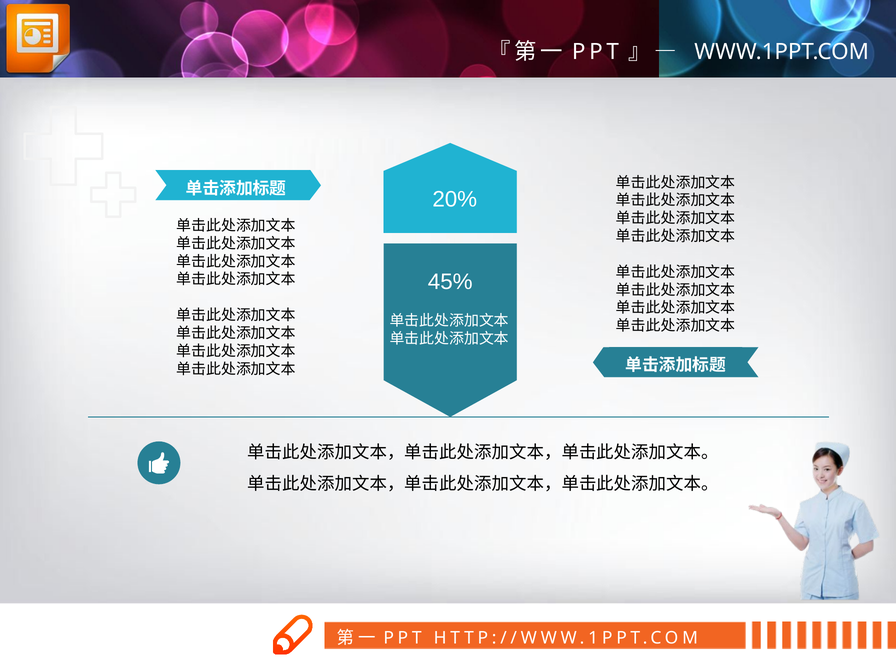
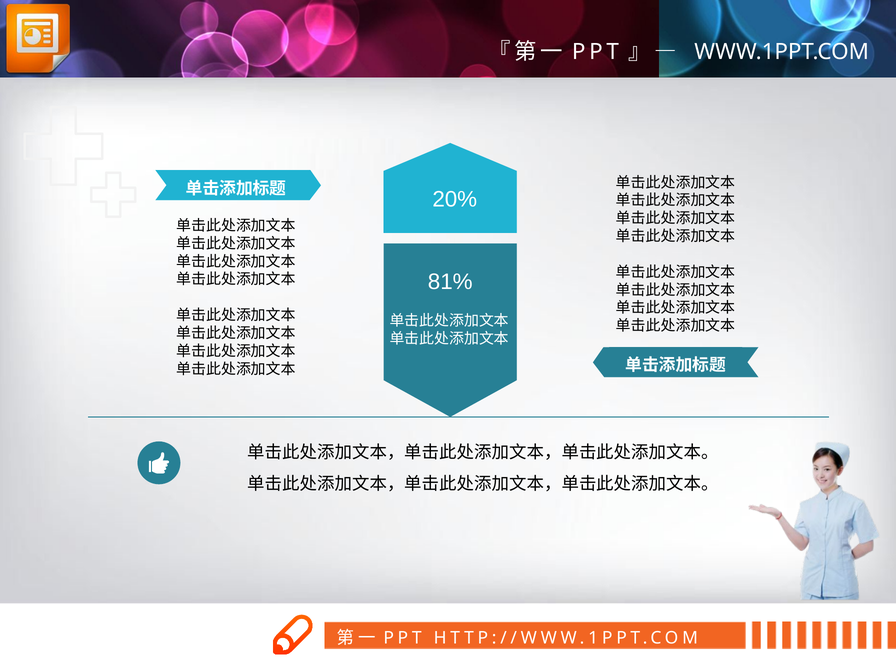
45%: 45% -> 81%
